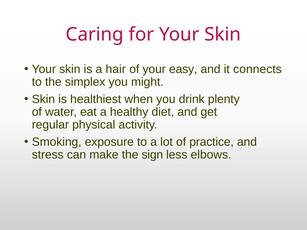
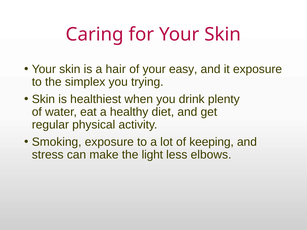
it connects: connects -> exposure
might: might -> trying
practice: practice -> keeping
sign: sign -> light
